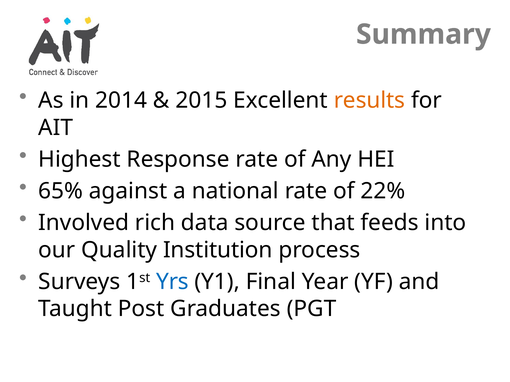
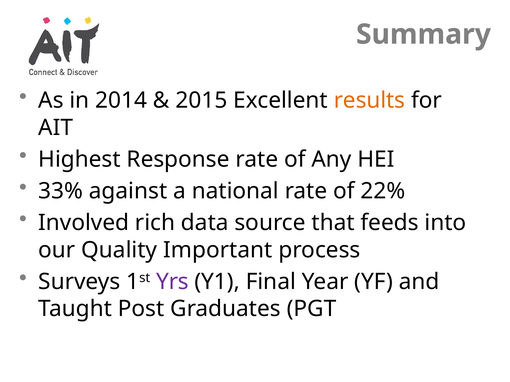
65%: 65% -> 33%
Institution: Institution -> Important
Yrs colour: blue -> purple
